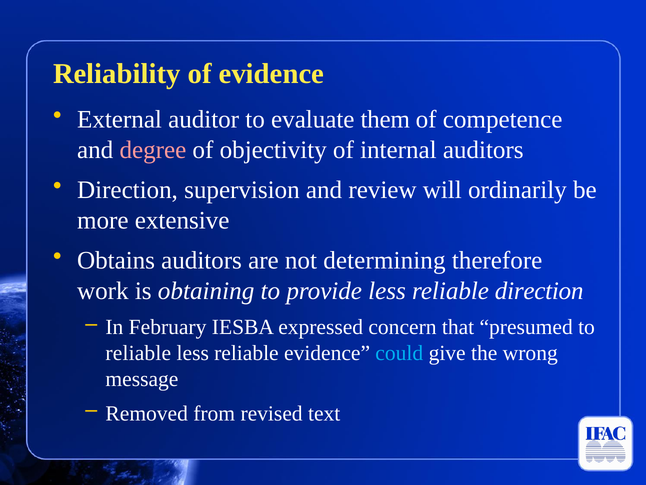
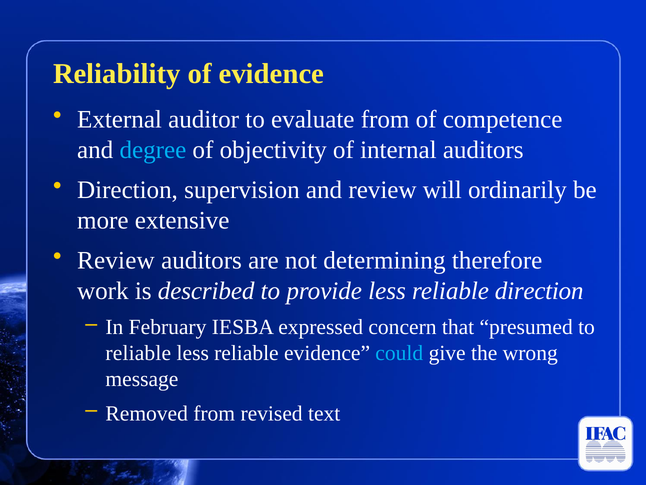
evaluate them: them -> from
degree colour: pink -> light blue
Obtains at (116, 260): Obtains -> Review
obtaining: obtaining -> described
